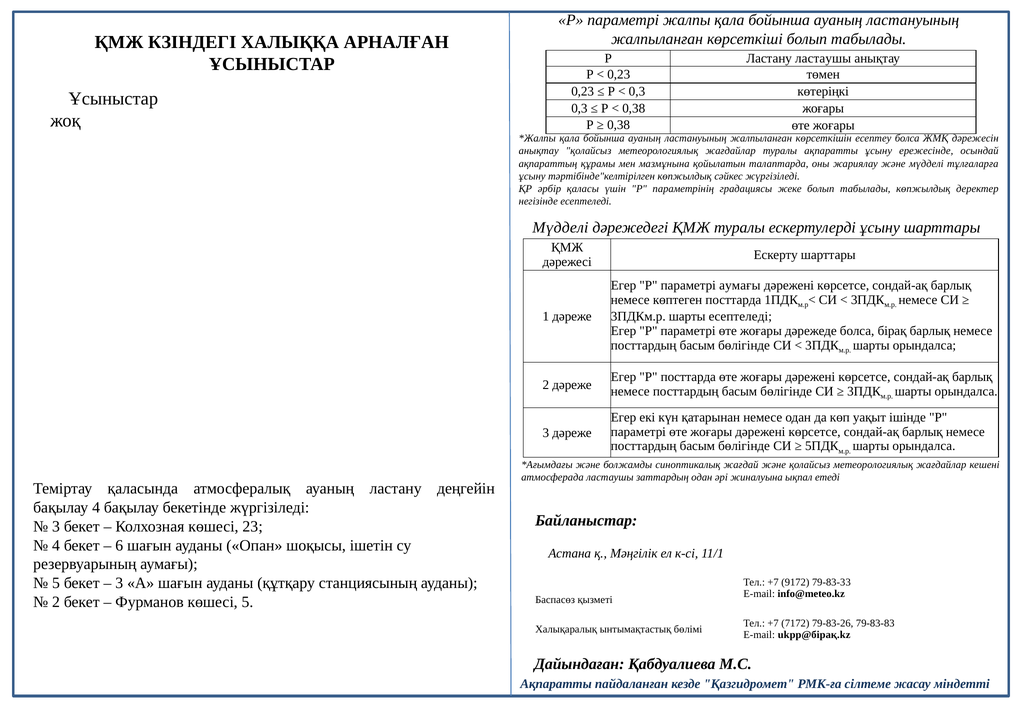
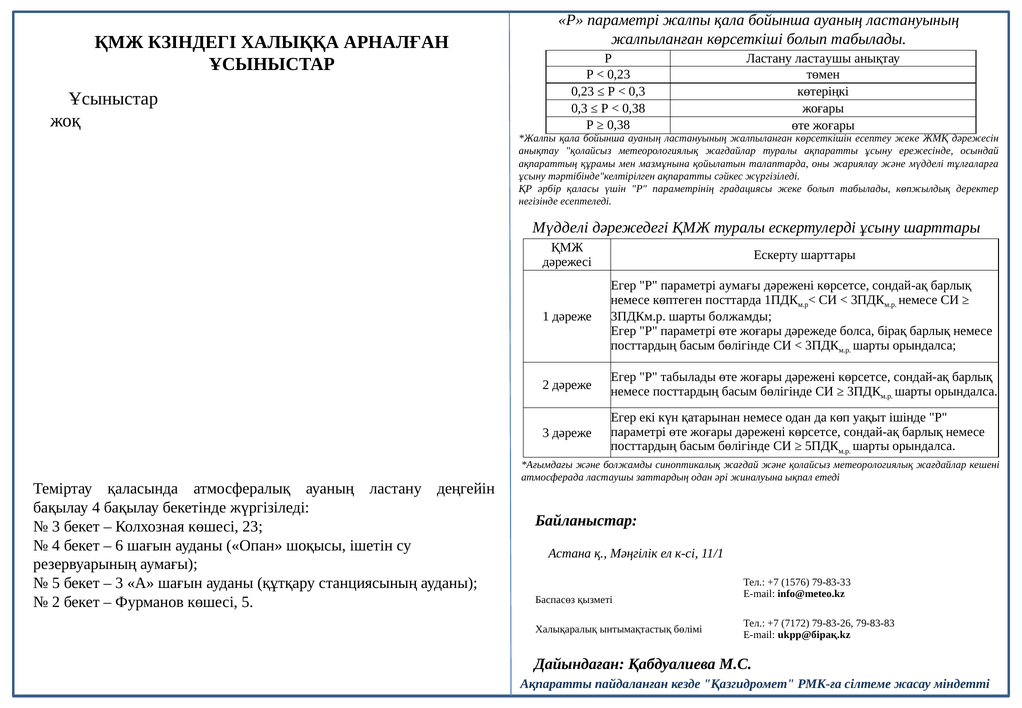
есептеу болса: болса -> жеке
тәртібінде"келтірілген көпжылдық: көпжылдық -> ақпаратты
шарты есептеледі: есептеледі -> болжамды
Р посттарда: посттарда -> табылады
9172: 9172 -> 1576
